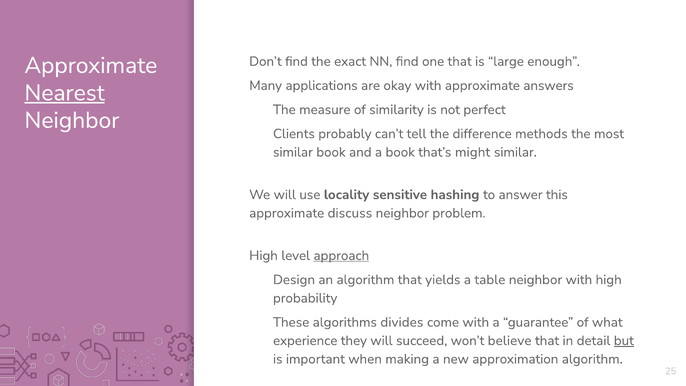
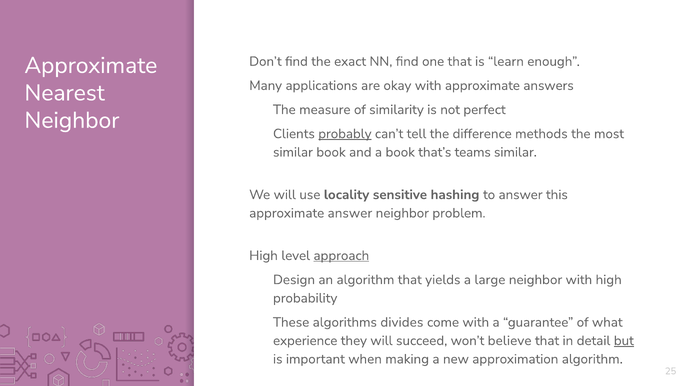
large: large -> learn
Nearest underline: present -> none
probably underline: none -> present
might: might -> teams
approximate discuss: discuss -> answer
table: table -> large
